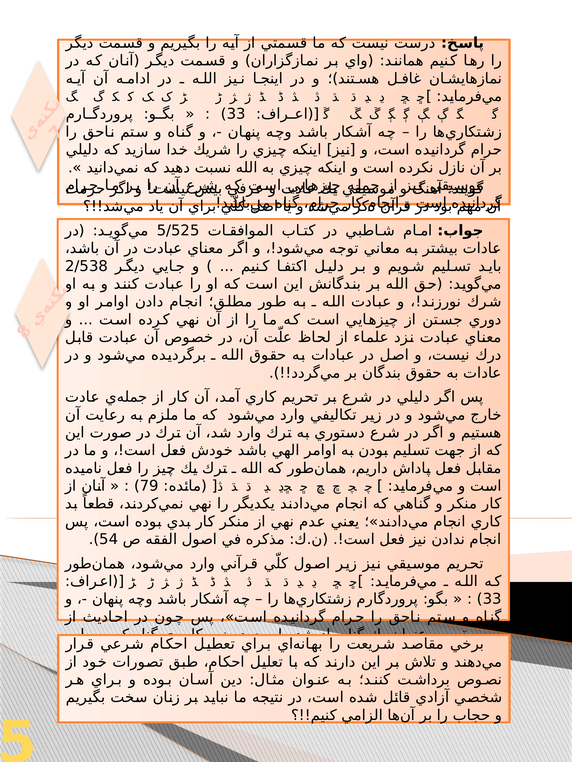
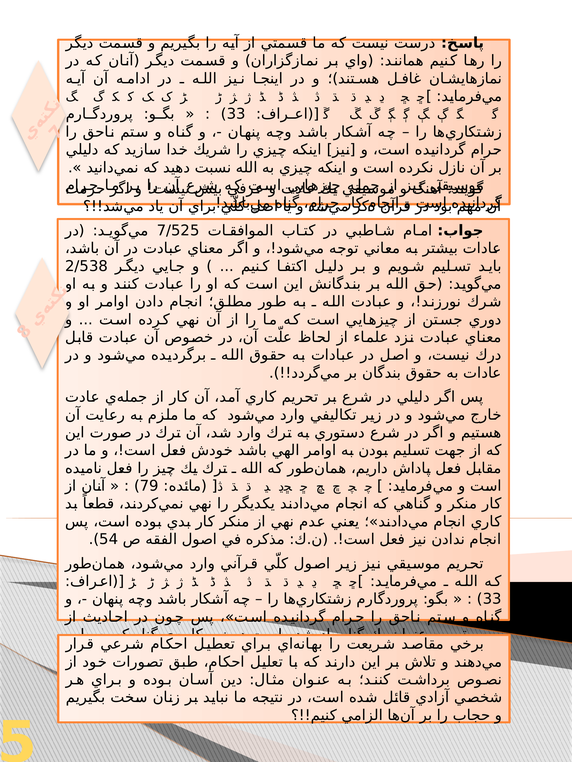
5/525: 5/525 -> 7/525
